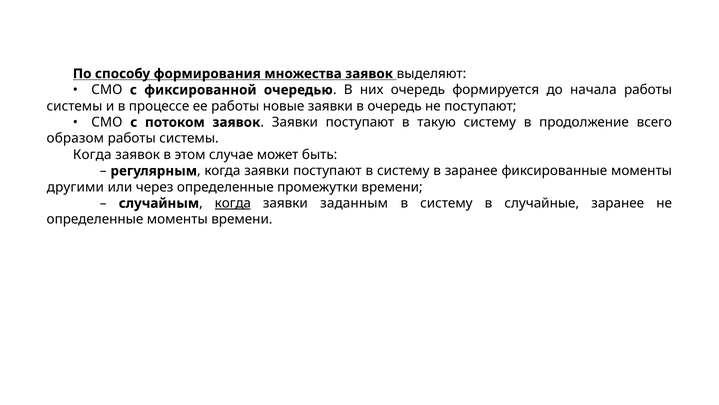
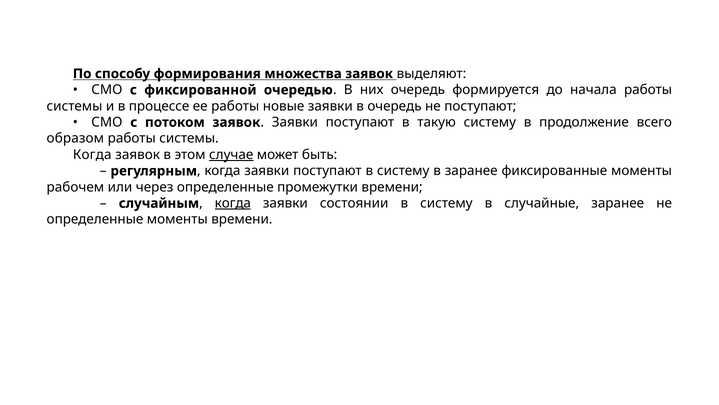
случае underline: none -> present
другими: другими -> рабочем
заданным: заданным -> состоянии
